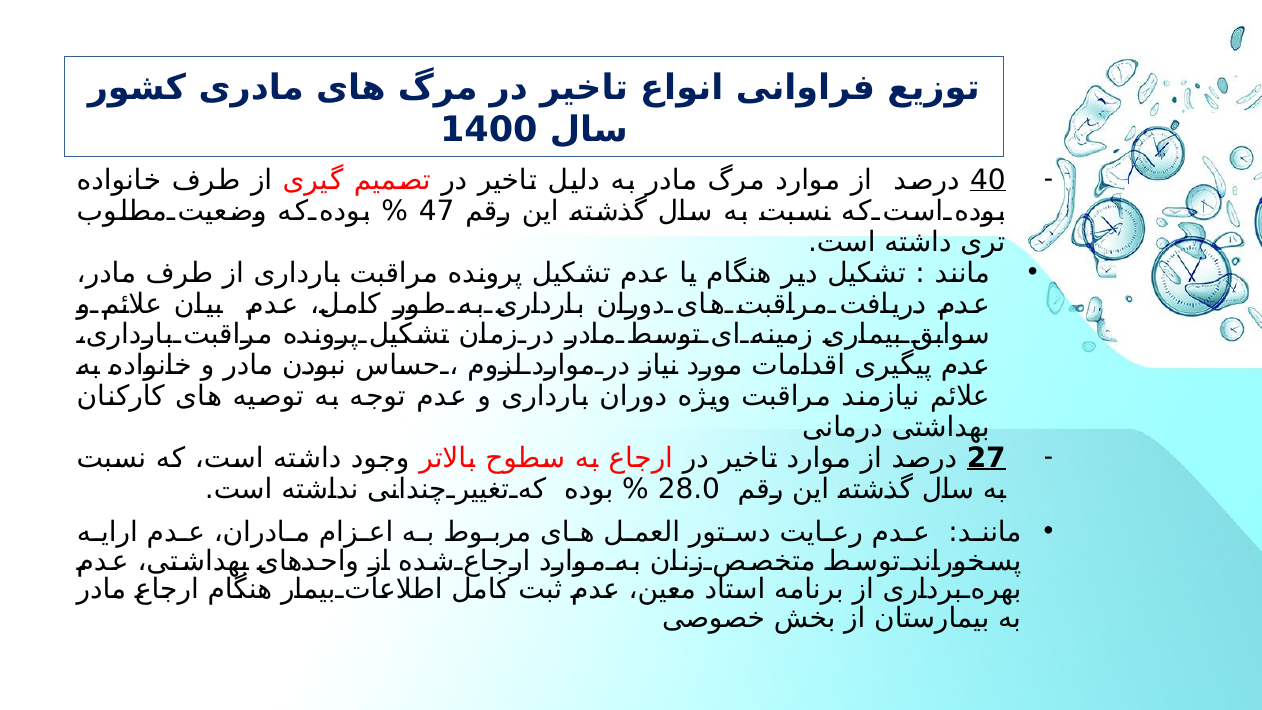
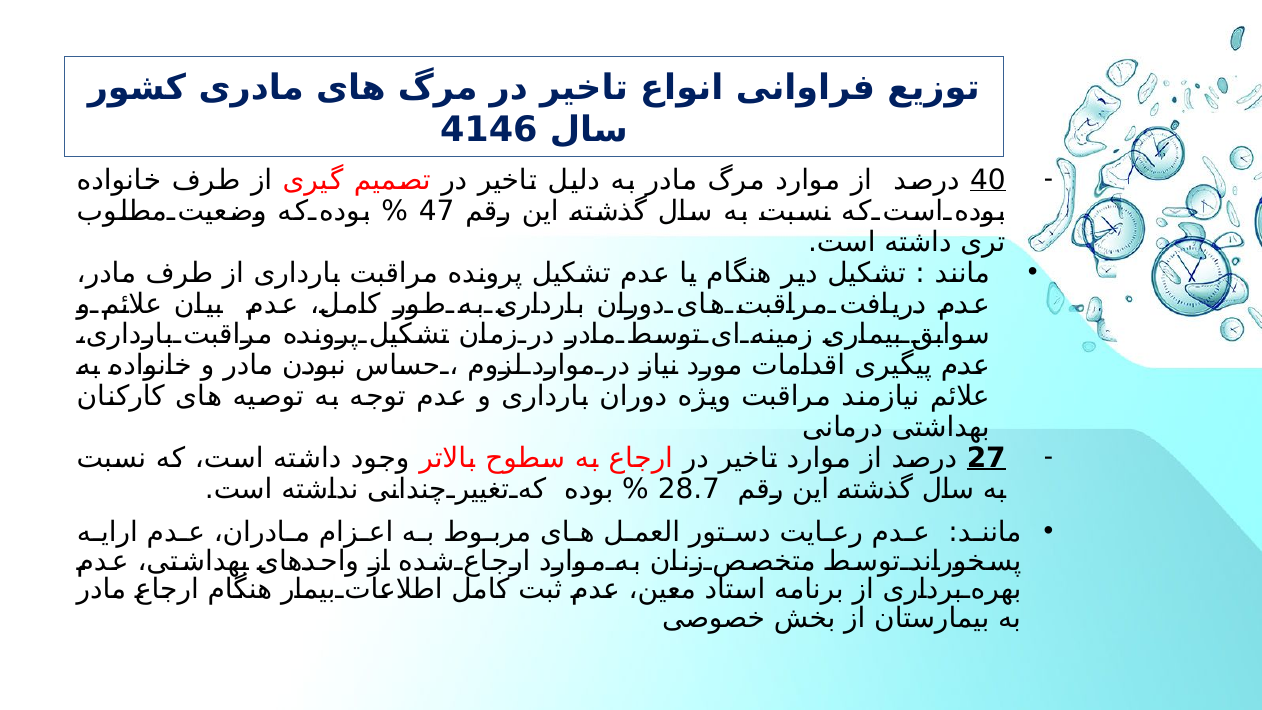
1400: 1400 -> 4146
28.0: 28.0 -> 28.7
